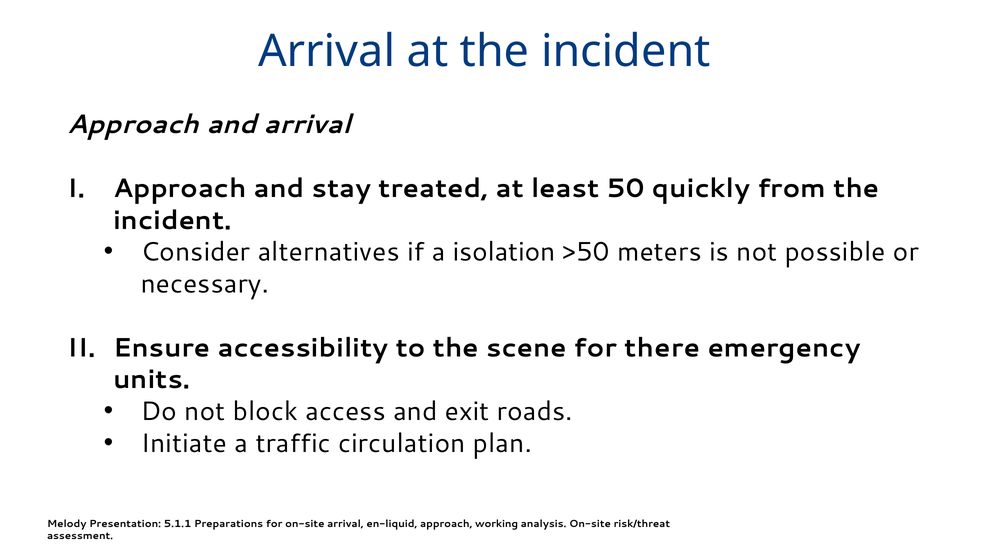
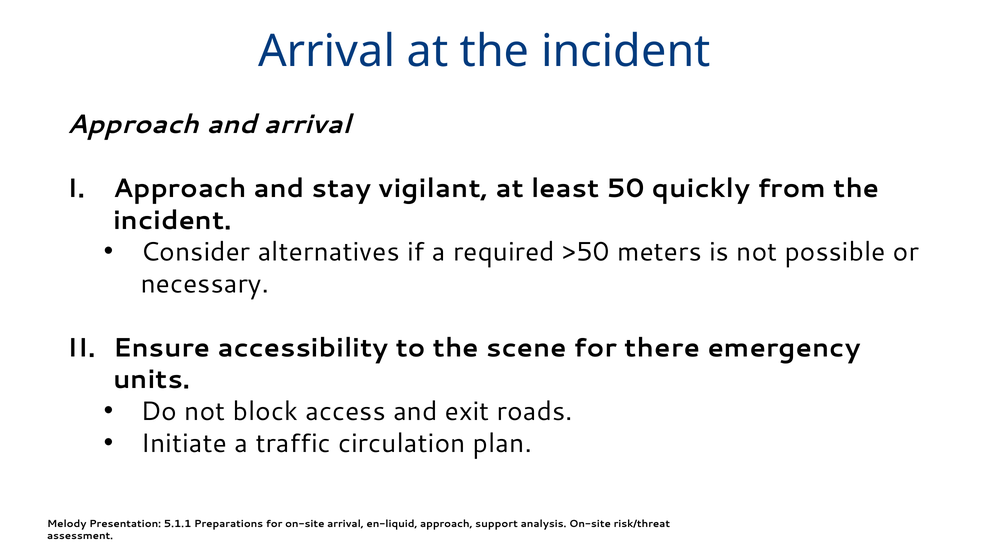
treated: treated -> vigilant
isolation: isolation -> required
working: working -> support
